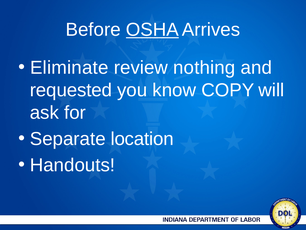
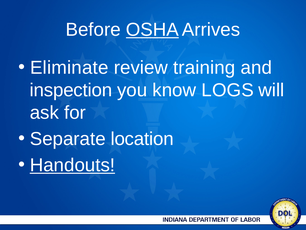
nothing: nothing -> training
requested: requested -> inspection
COPY: COPY -> LOGS
Handouts underline: none -> present
